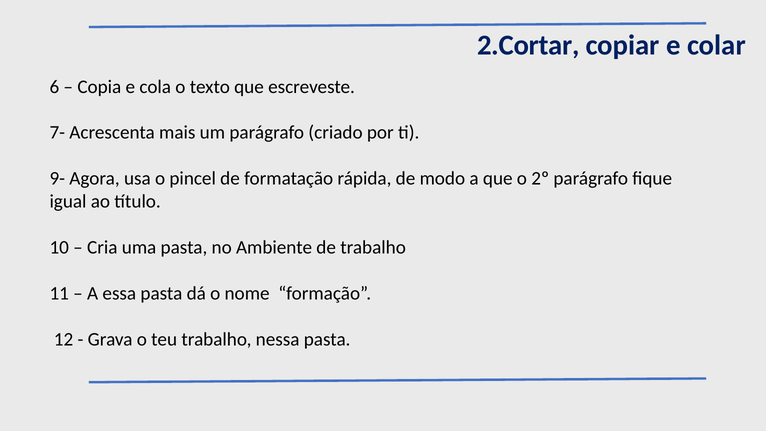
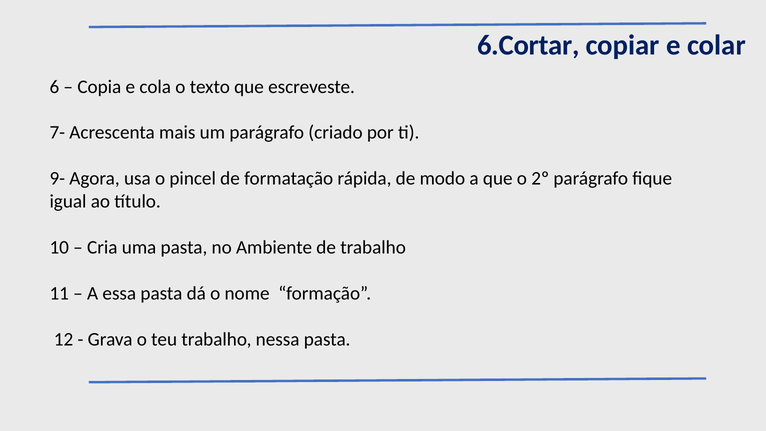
2.Cortar: 2.Cortar -> 6.Cortar
